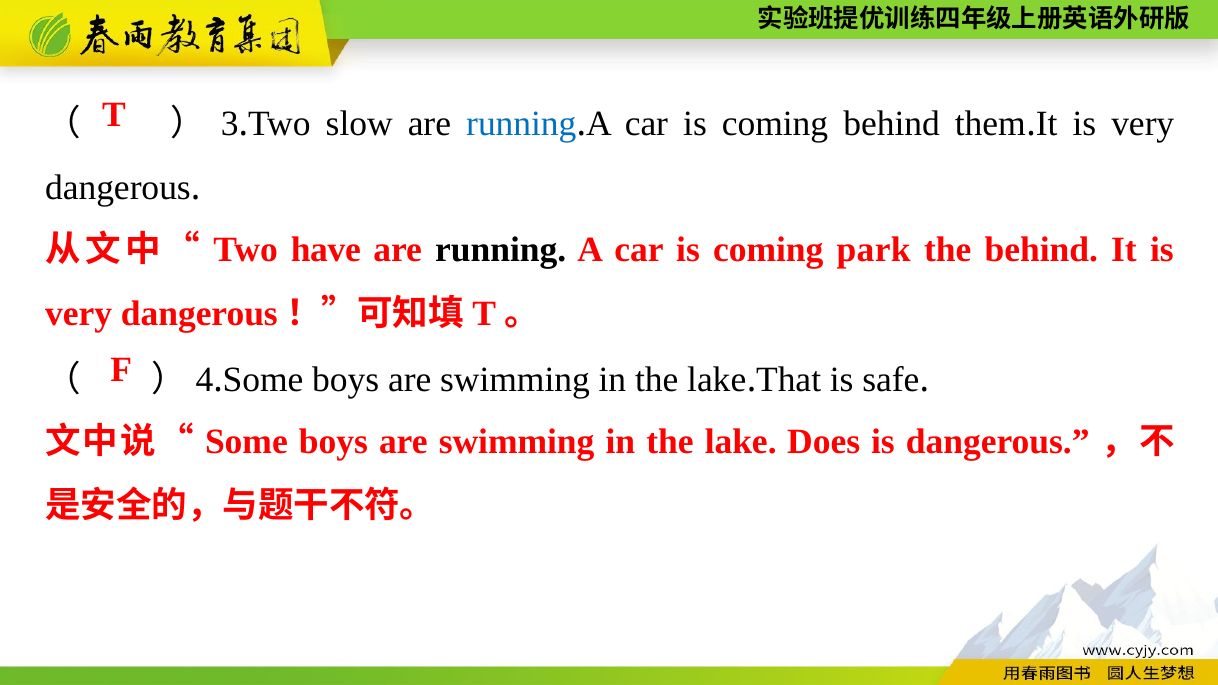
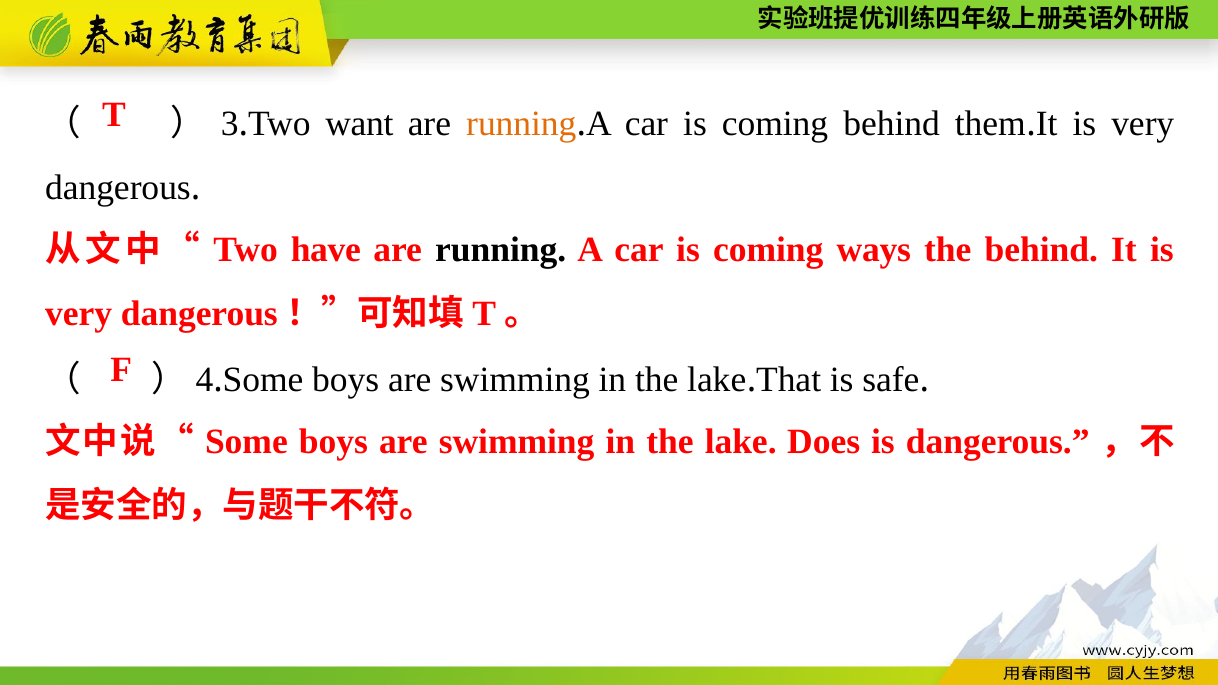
slow: slow -> want
running at (521, 124) colour: blue -> orange
park: park -> ways
